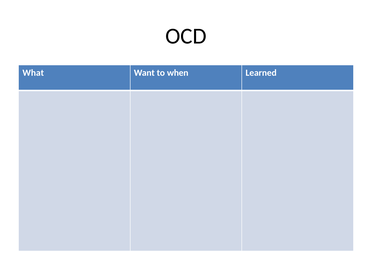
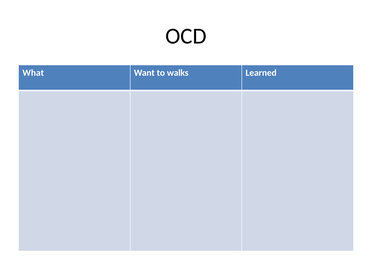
when: when -> walks
